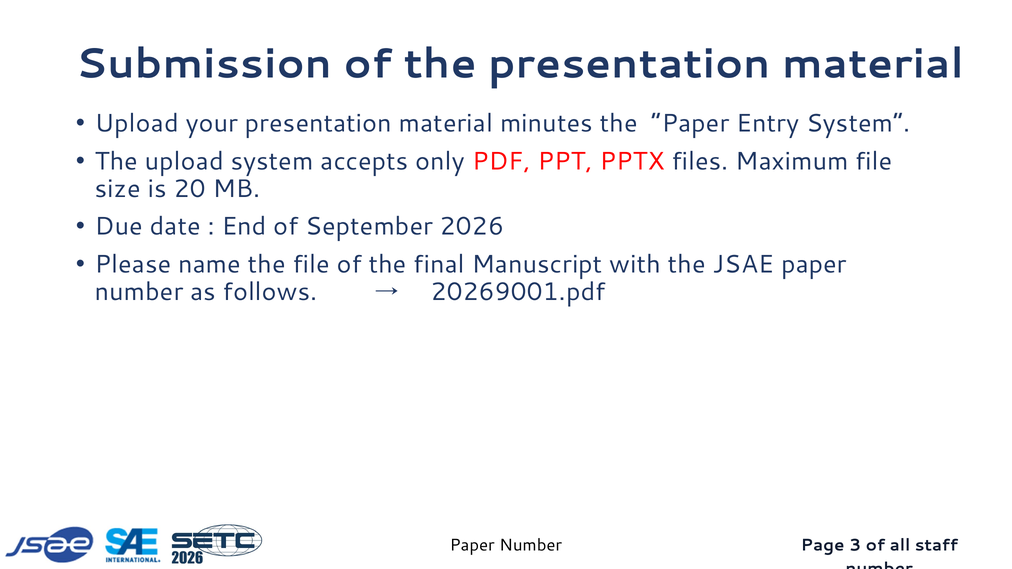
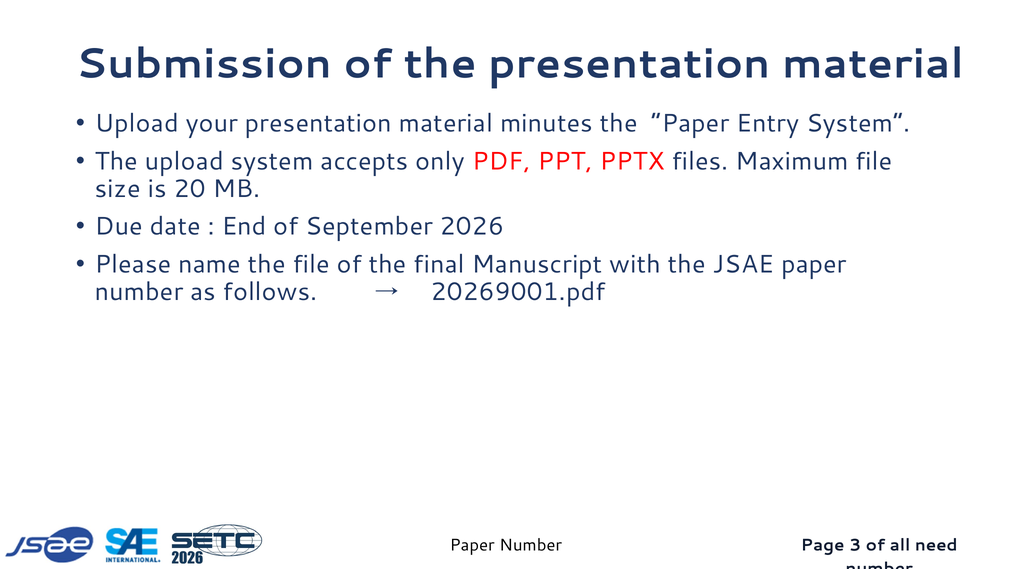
staff: staff -> need
